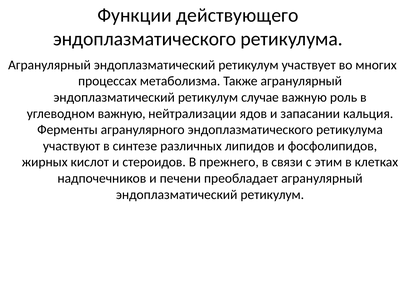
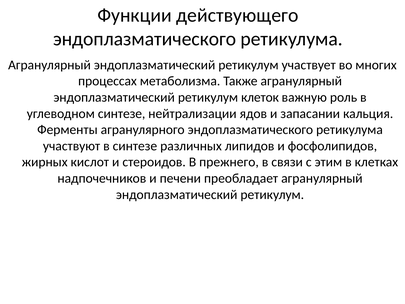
случае: случае -> клеток
углеводном важную: важную -> синтезе
